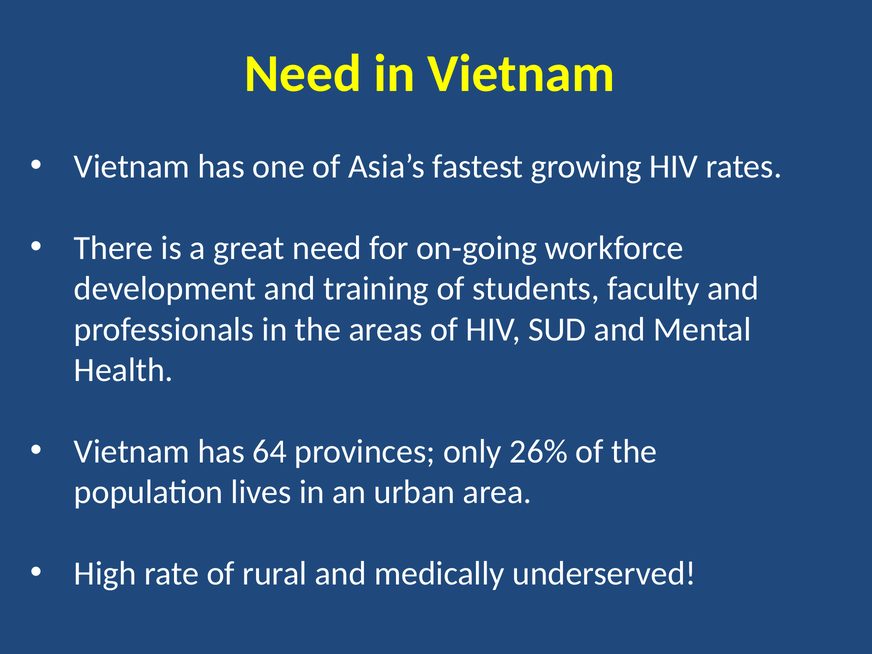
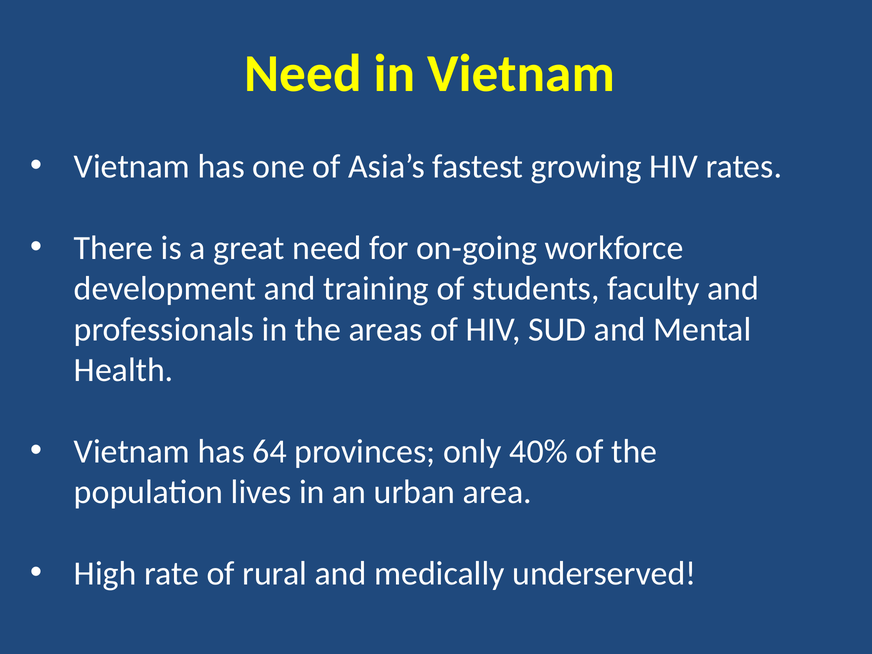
26%: 26% -> 40%
